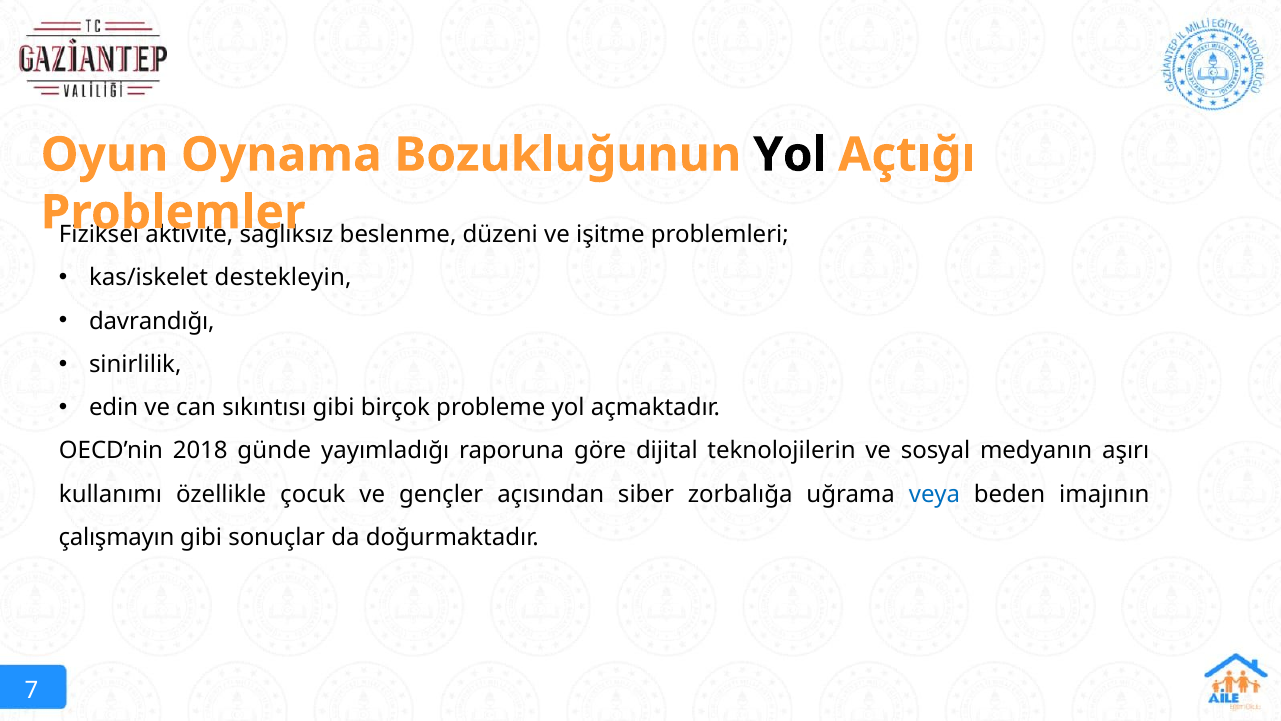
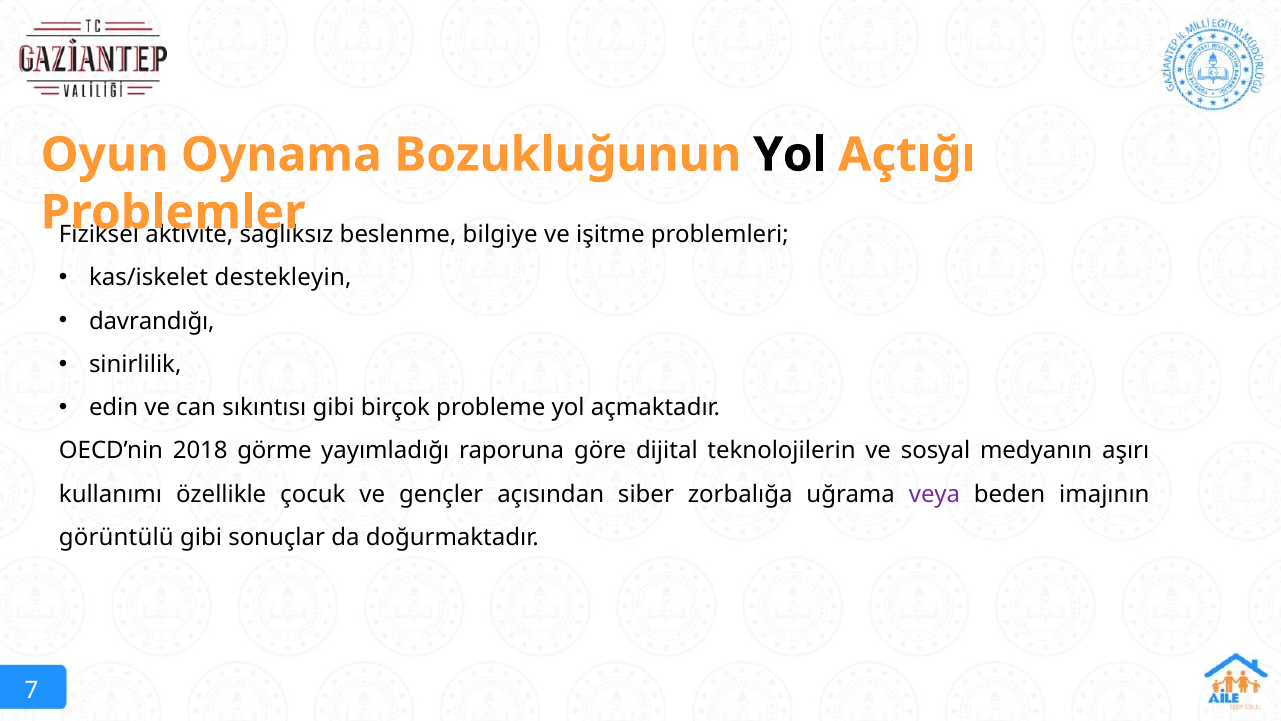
düzeni: düzeni -> bilgiye
günde: günde -> görme
veya colour: blue -> purple
çalışmayın: çalışmayın -> görüntülü
